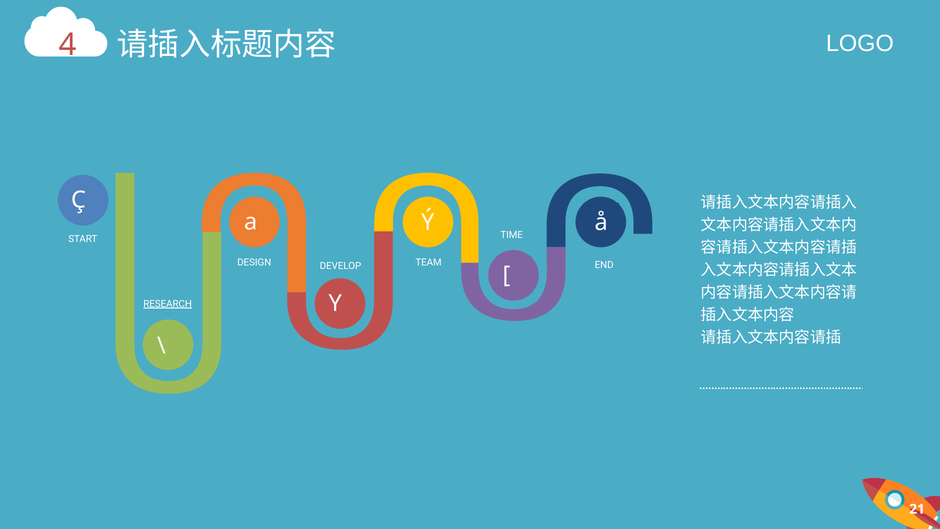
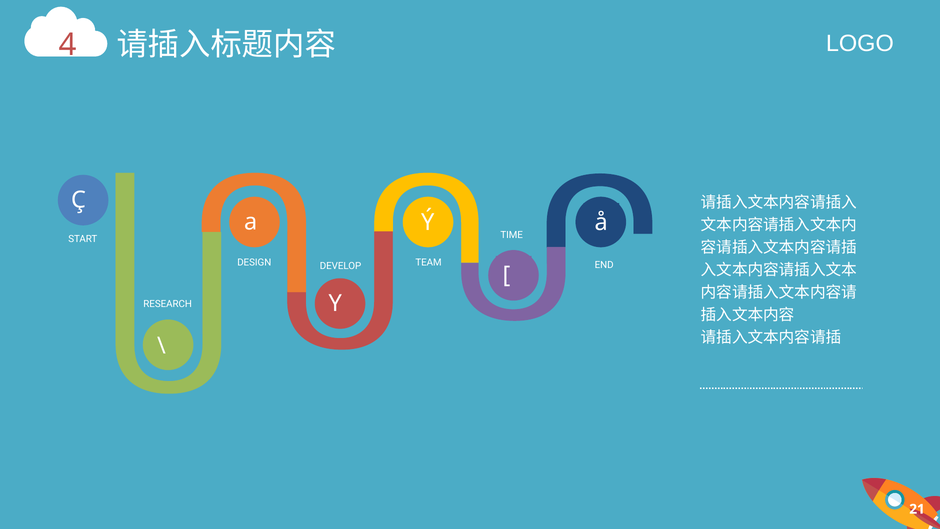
RESEARCH underline: present -> none
